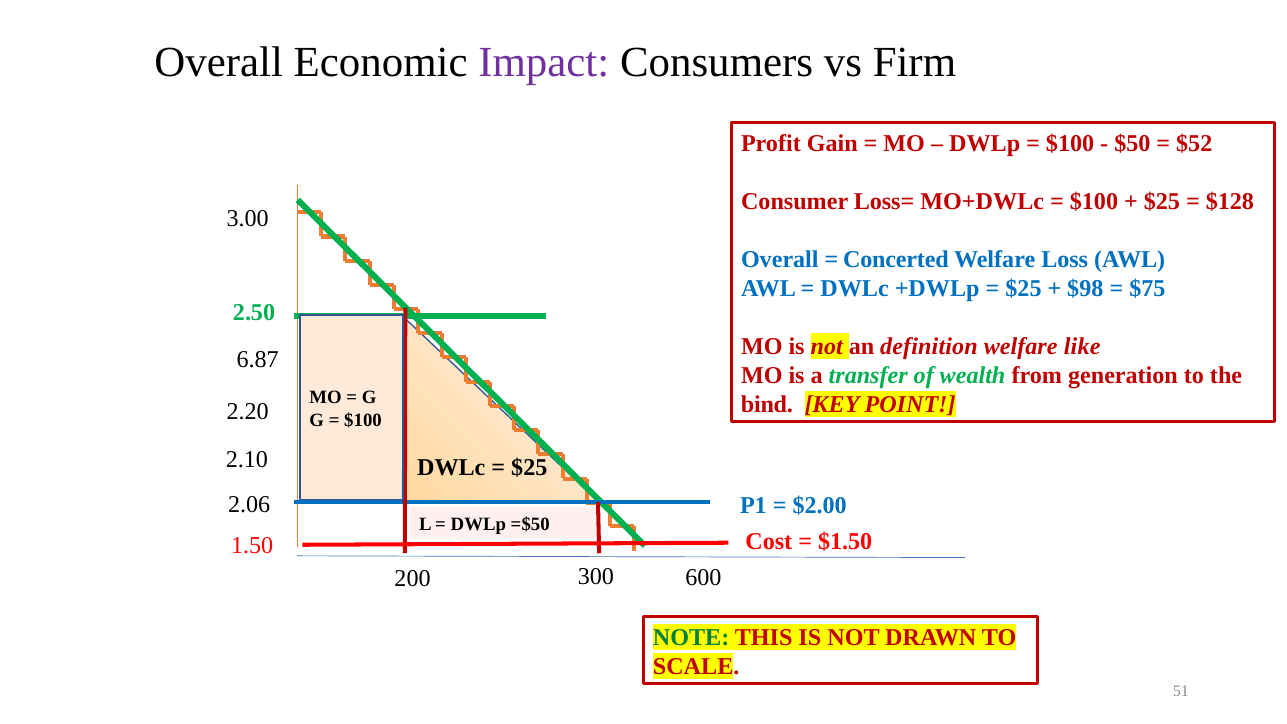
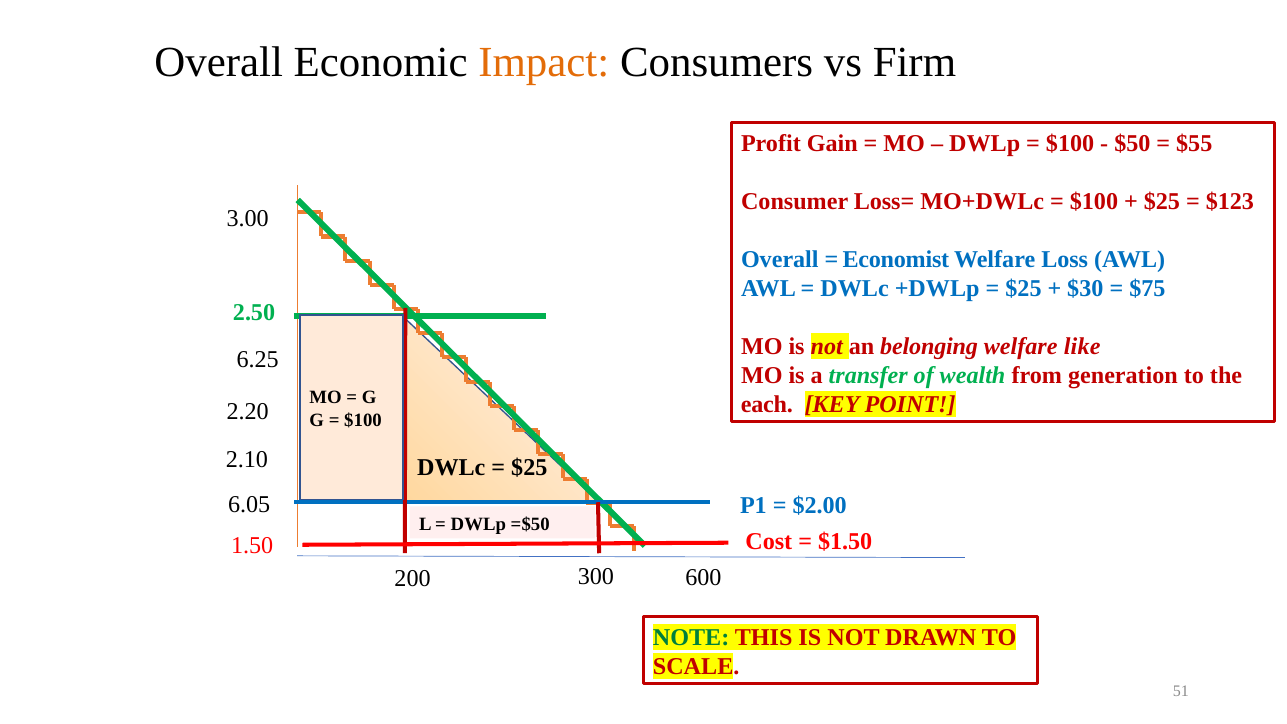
Impact colour: purple -> orange
$52: $52 -> $55
$128: $128 -> $123
Concerted: Concerted -> Economist
$98: $98 -> $30
definition: definition -> belonging
6.87: 6.87 -> 6.25
bind: bind -> each
2.06: 2.06 -> 6.05
